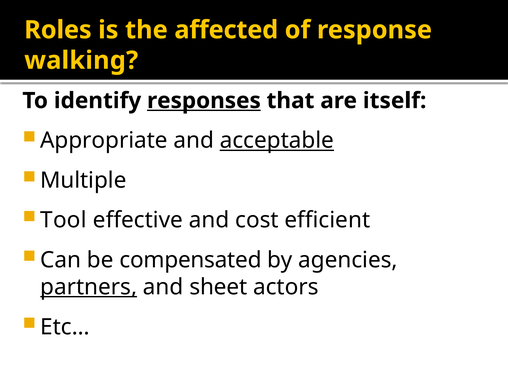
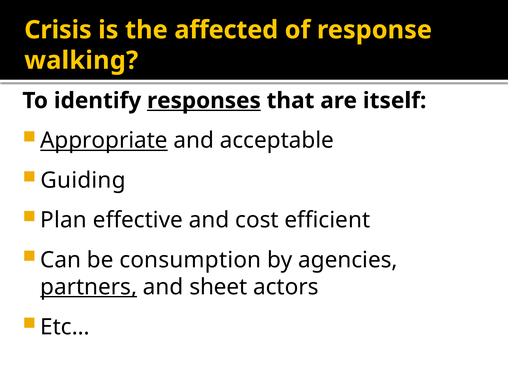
Roles: Roles -> Crisis
Appropriate underline: none -> present
acceptable underline: present -> none
Multiple: Multiple -> Guiding
Tool: Tool -> Plan
compensated: compensated -> consumption
